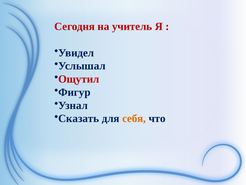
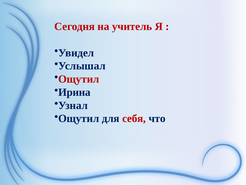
Фигур: Фигур -> Ирина
Сказать at (79, 118): Сказать -> Ощутил
себя colour: orange -> red
